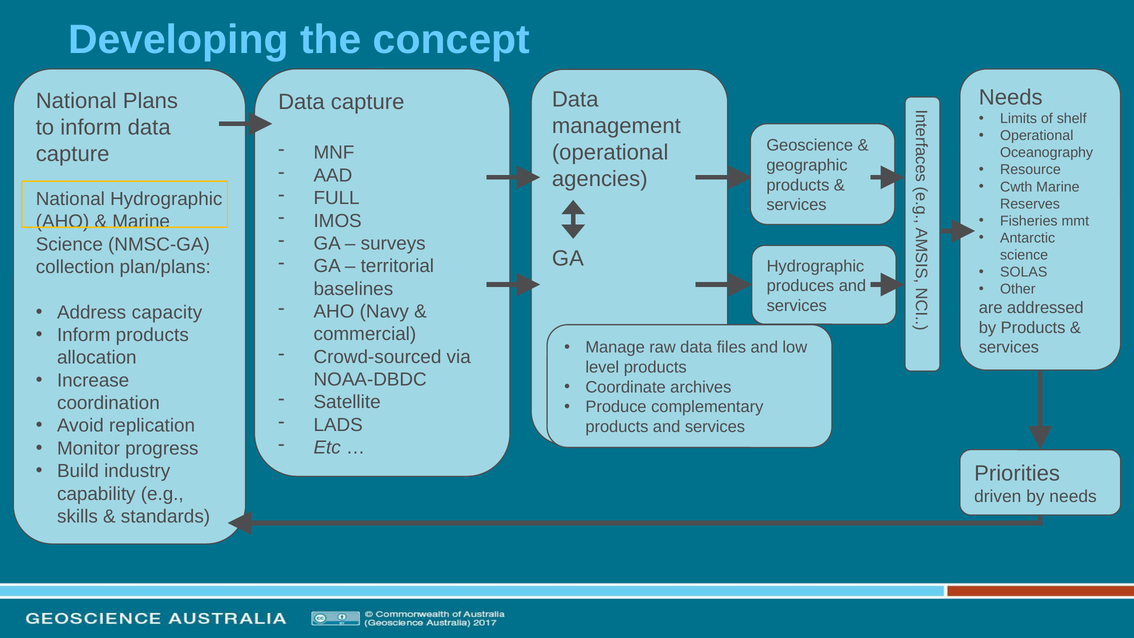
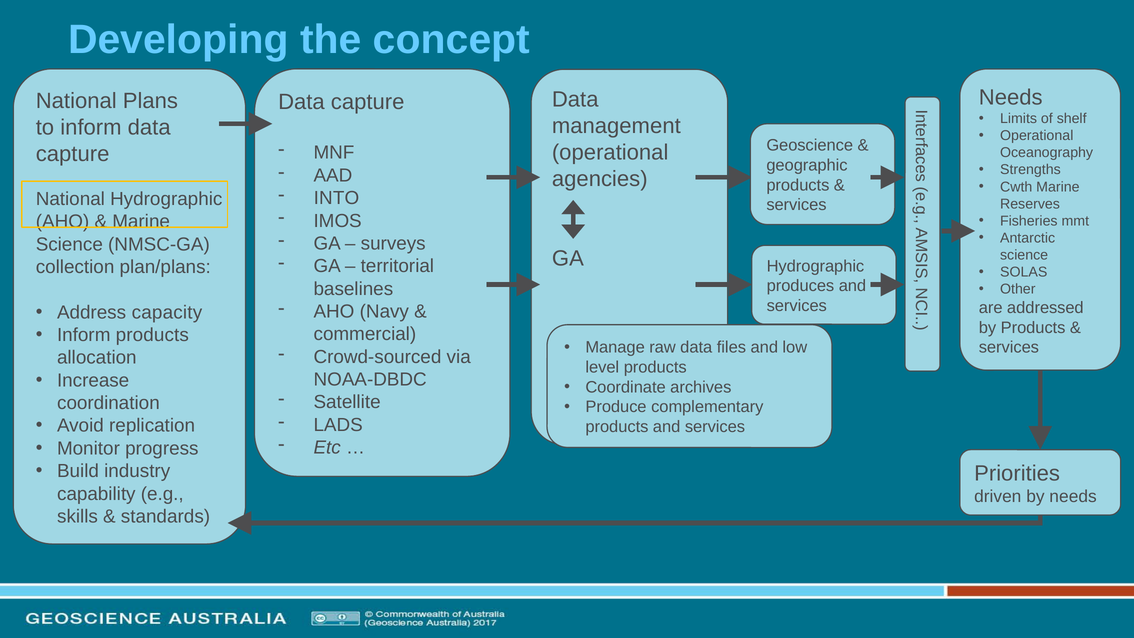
Resource: Resource -> Strengths
FULL: FULL -> INTO
